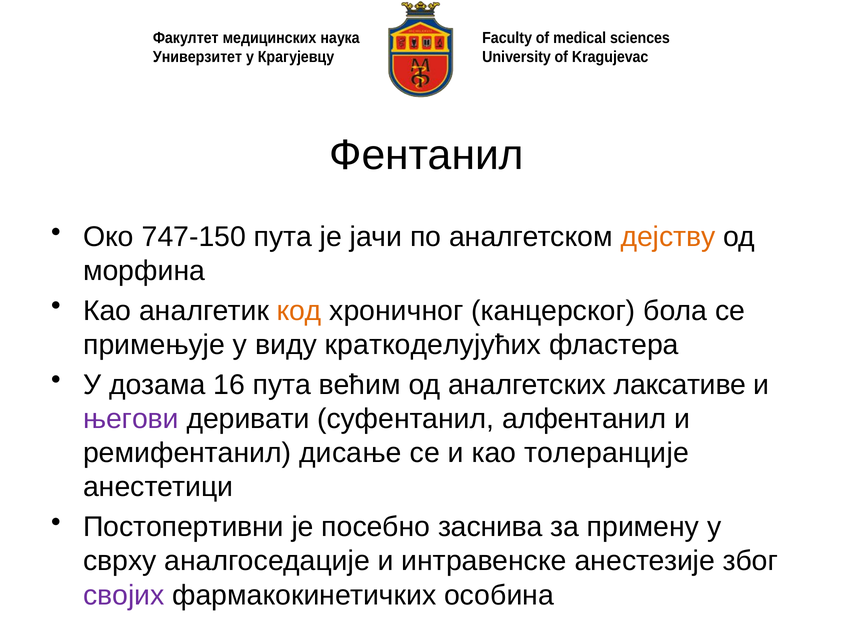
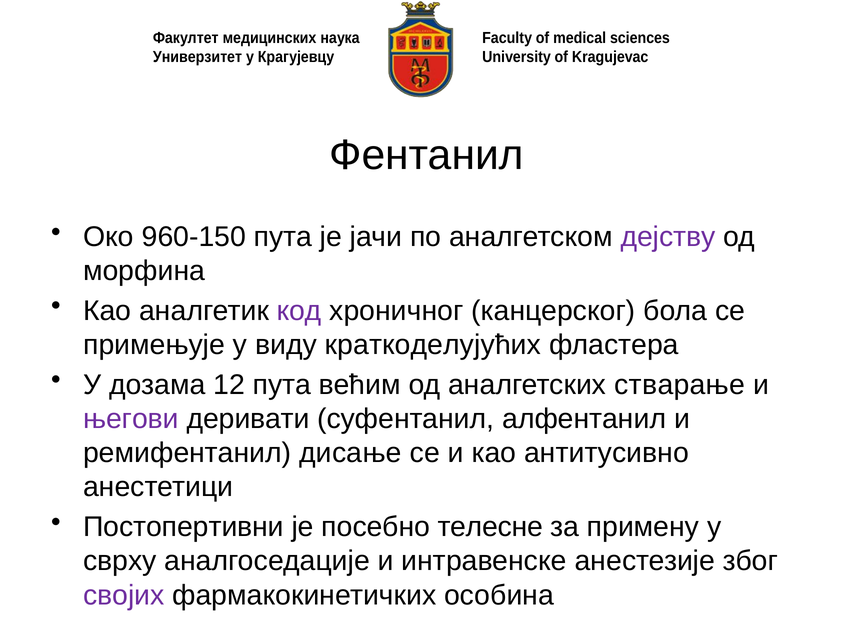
747-150: 747-150 -> 960-150
дејству colour: orange -> purple
код colour: orange -> purple
16: 16 -> 12
лаксативе: лаксативе -> стварање
толеранције: толеранције -> антитусивно
заснива: заснива -> телесне
